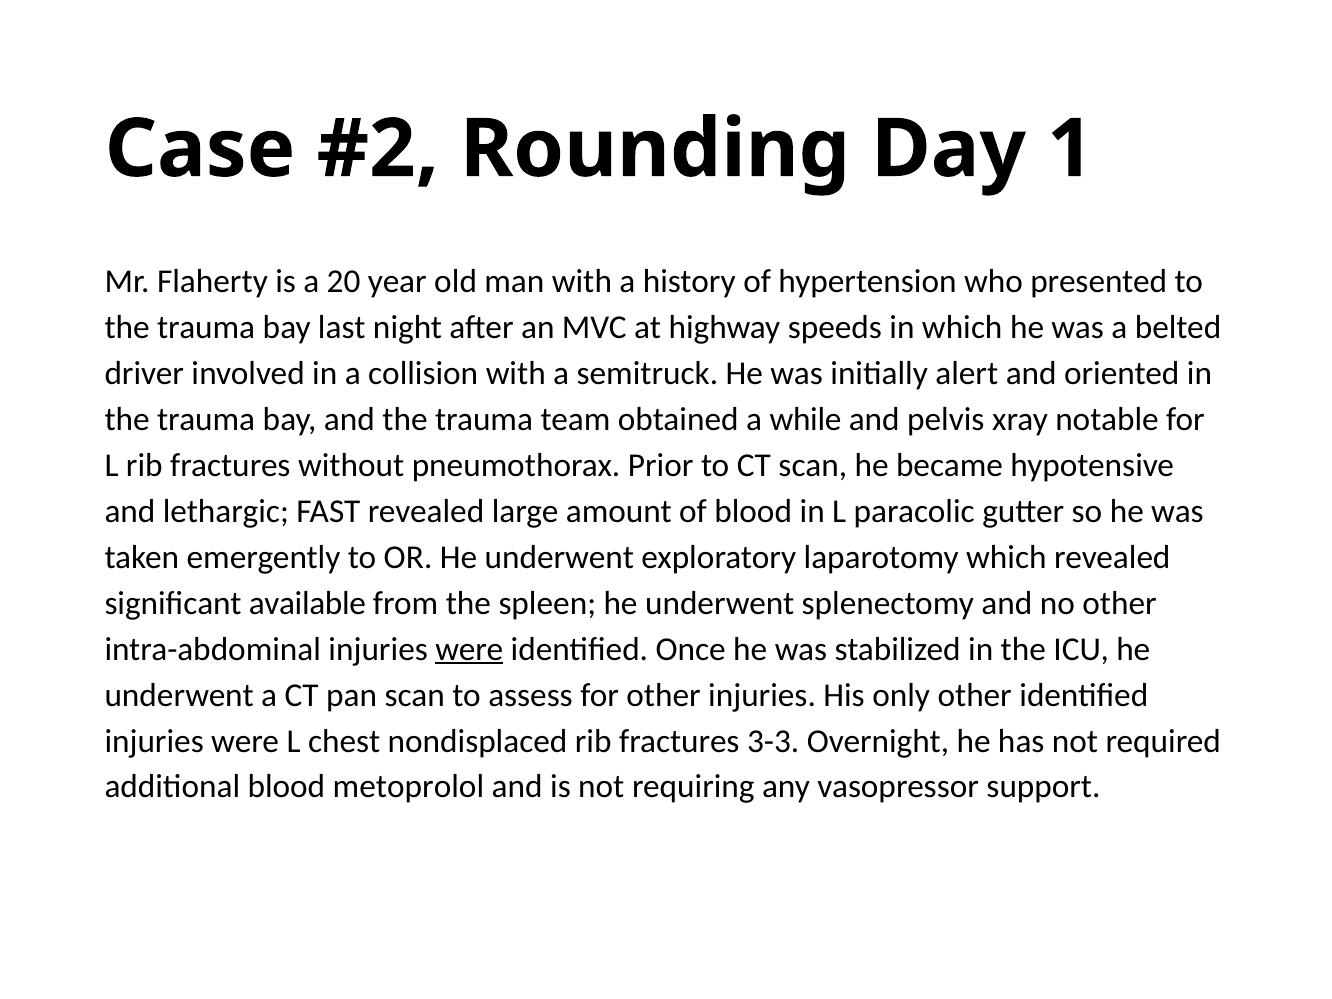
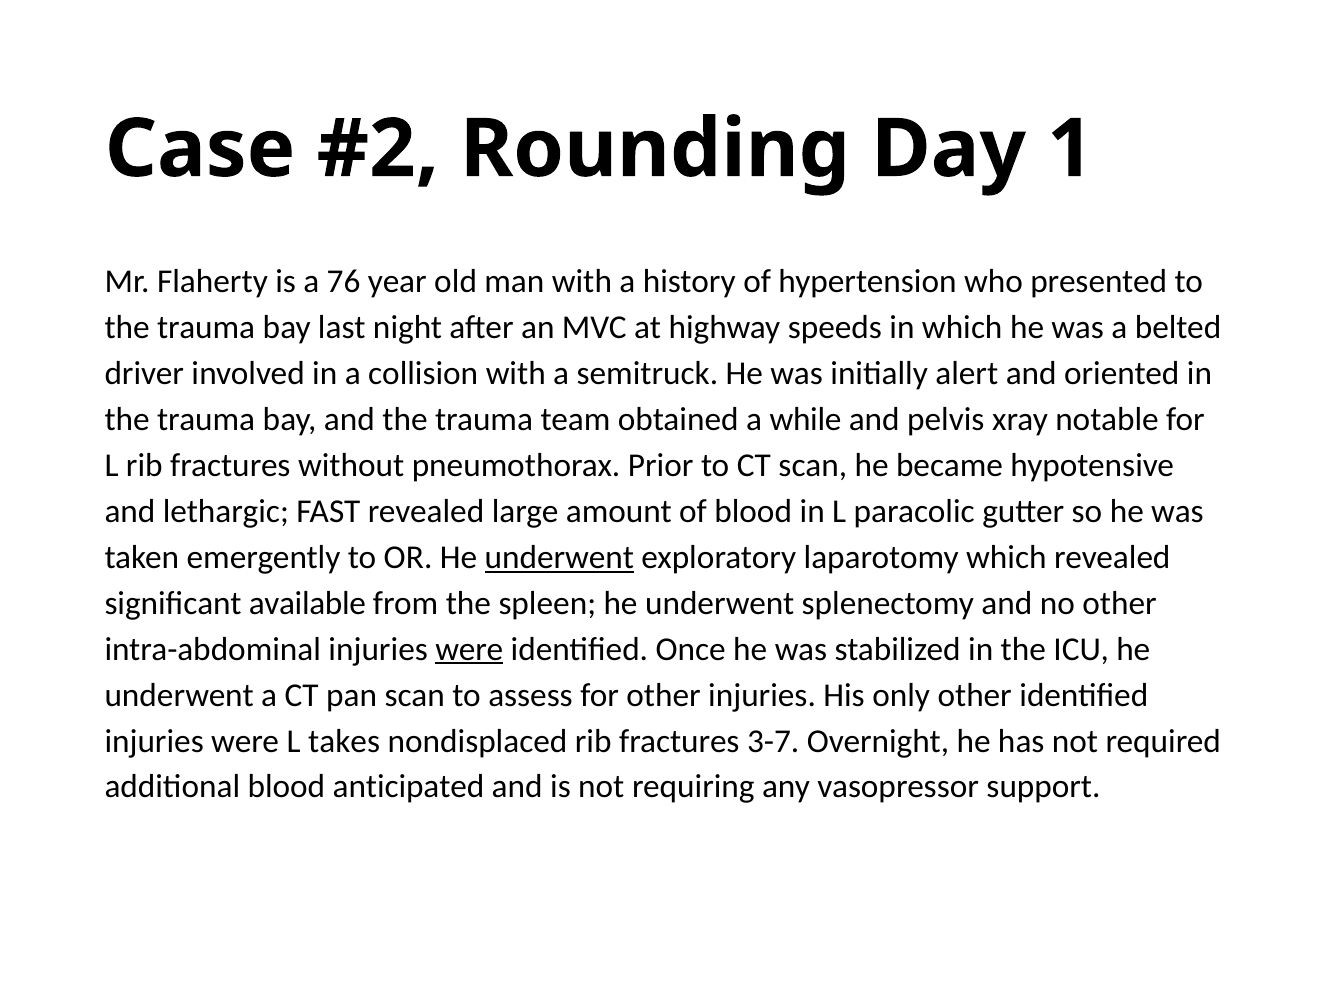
20: 20 -> 76
underwent at (559, 557) underline: none -> present
chest: chest -> takes
3-3: 3-3 -> 3-7
metoprolol: metoprolol -> anticipated
